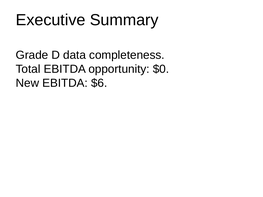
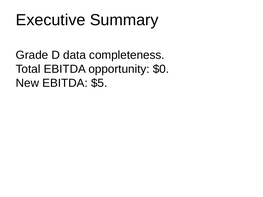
$6: $6 -> $5
